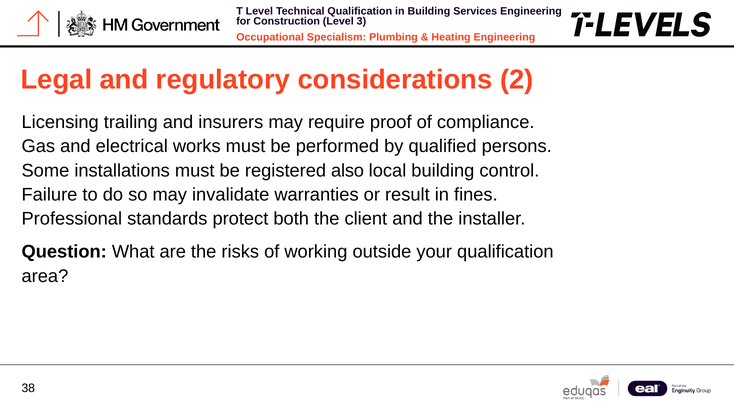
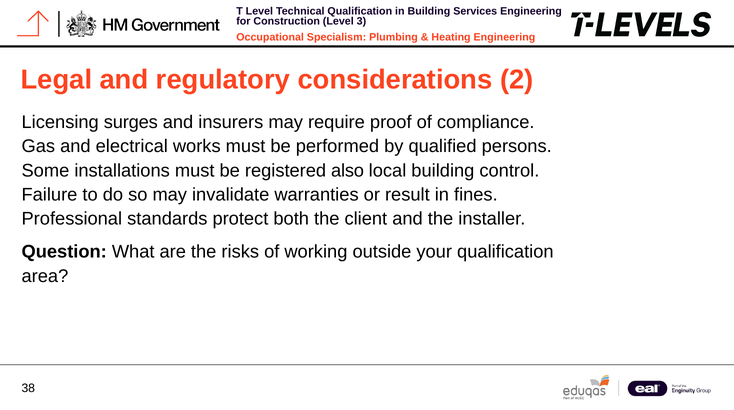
trailing: trailing -> surges
